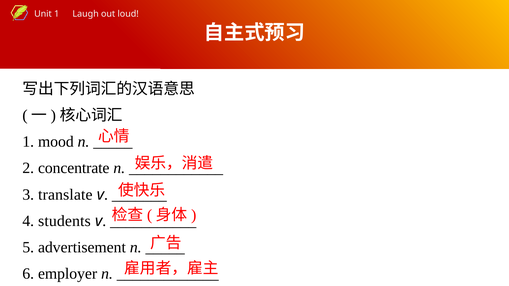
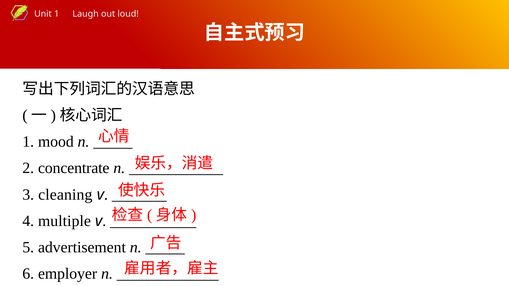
translate: translate -> cleaning
students: students -> multiple
